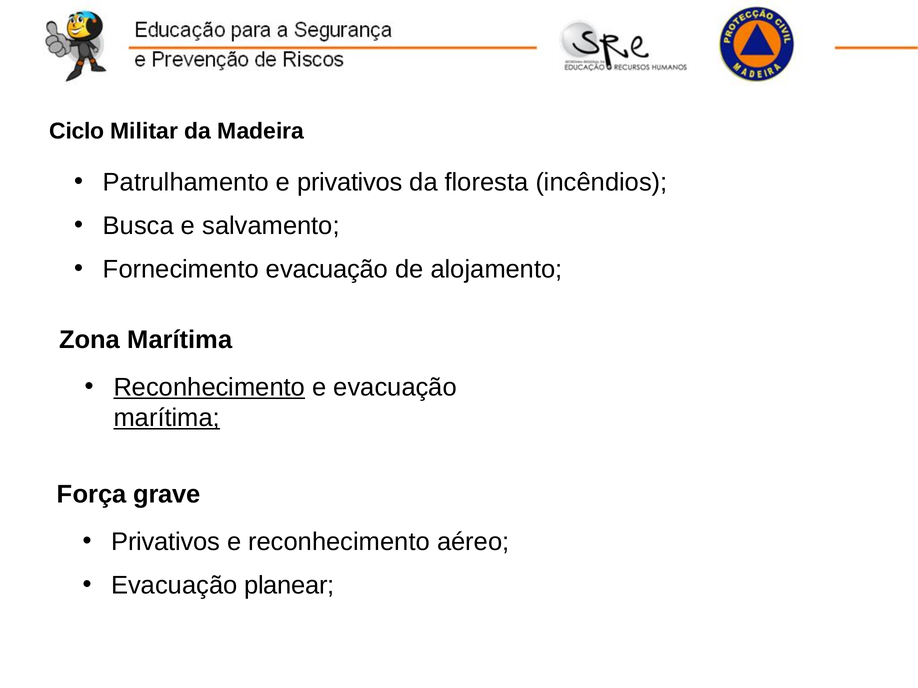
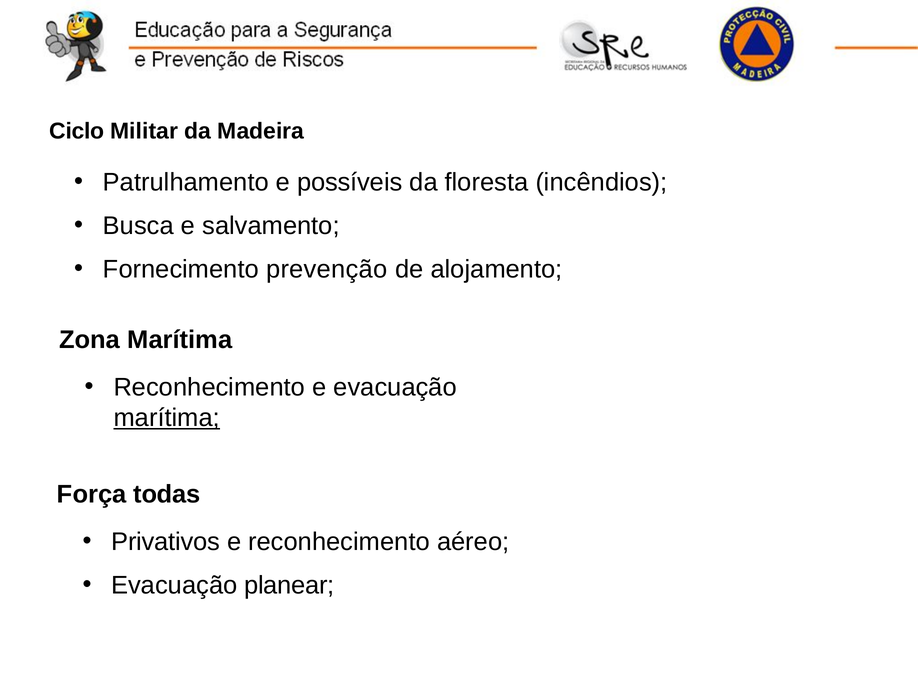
e privativos: privativos -> possíveis
Fornecimento evacuação: evacuação -> prevenção
Reconhecimento at (209, 388) underline: present -> none
grave: grave -> todas
